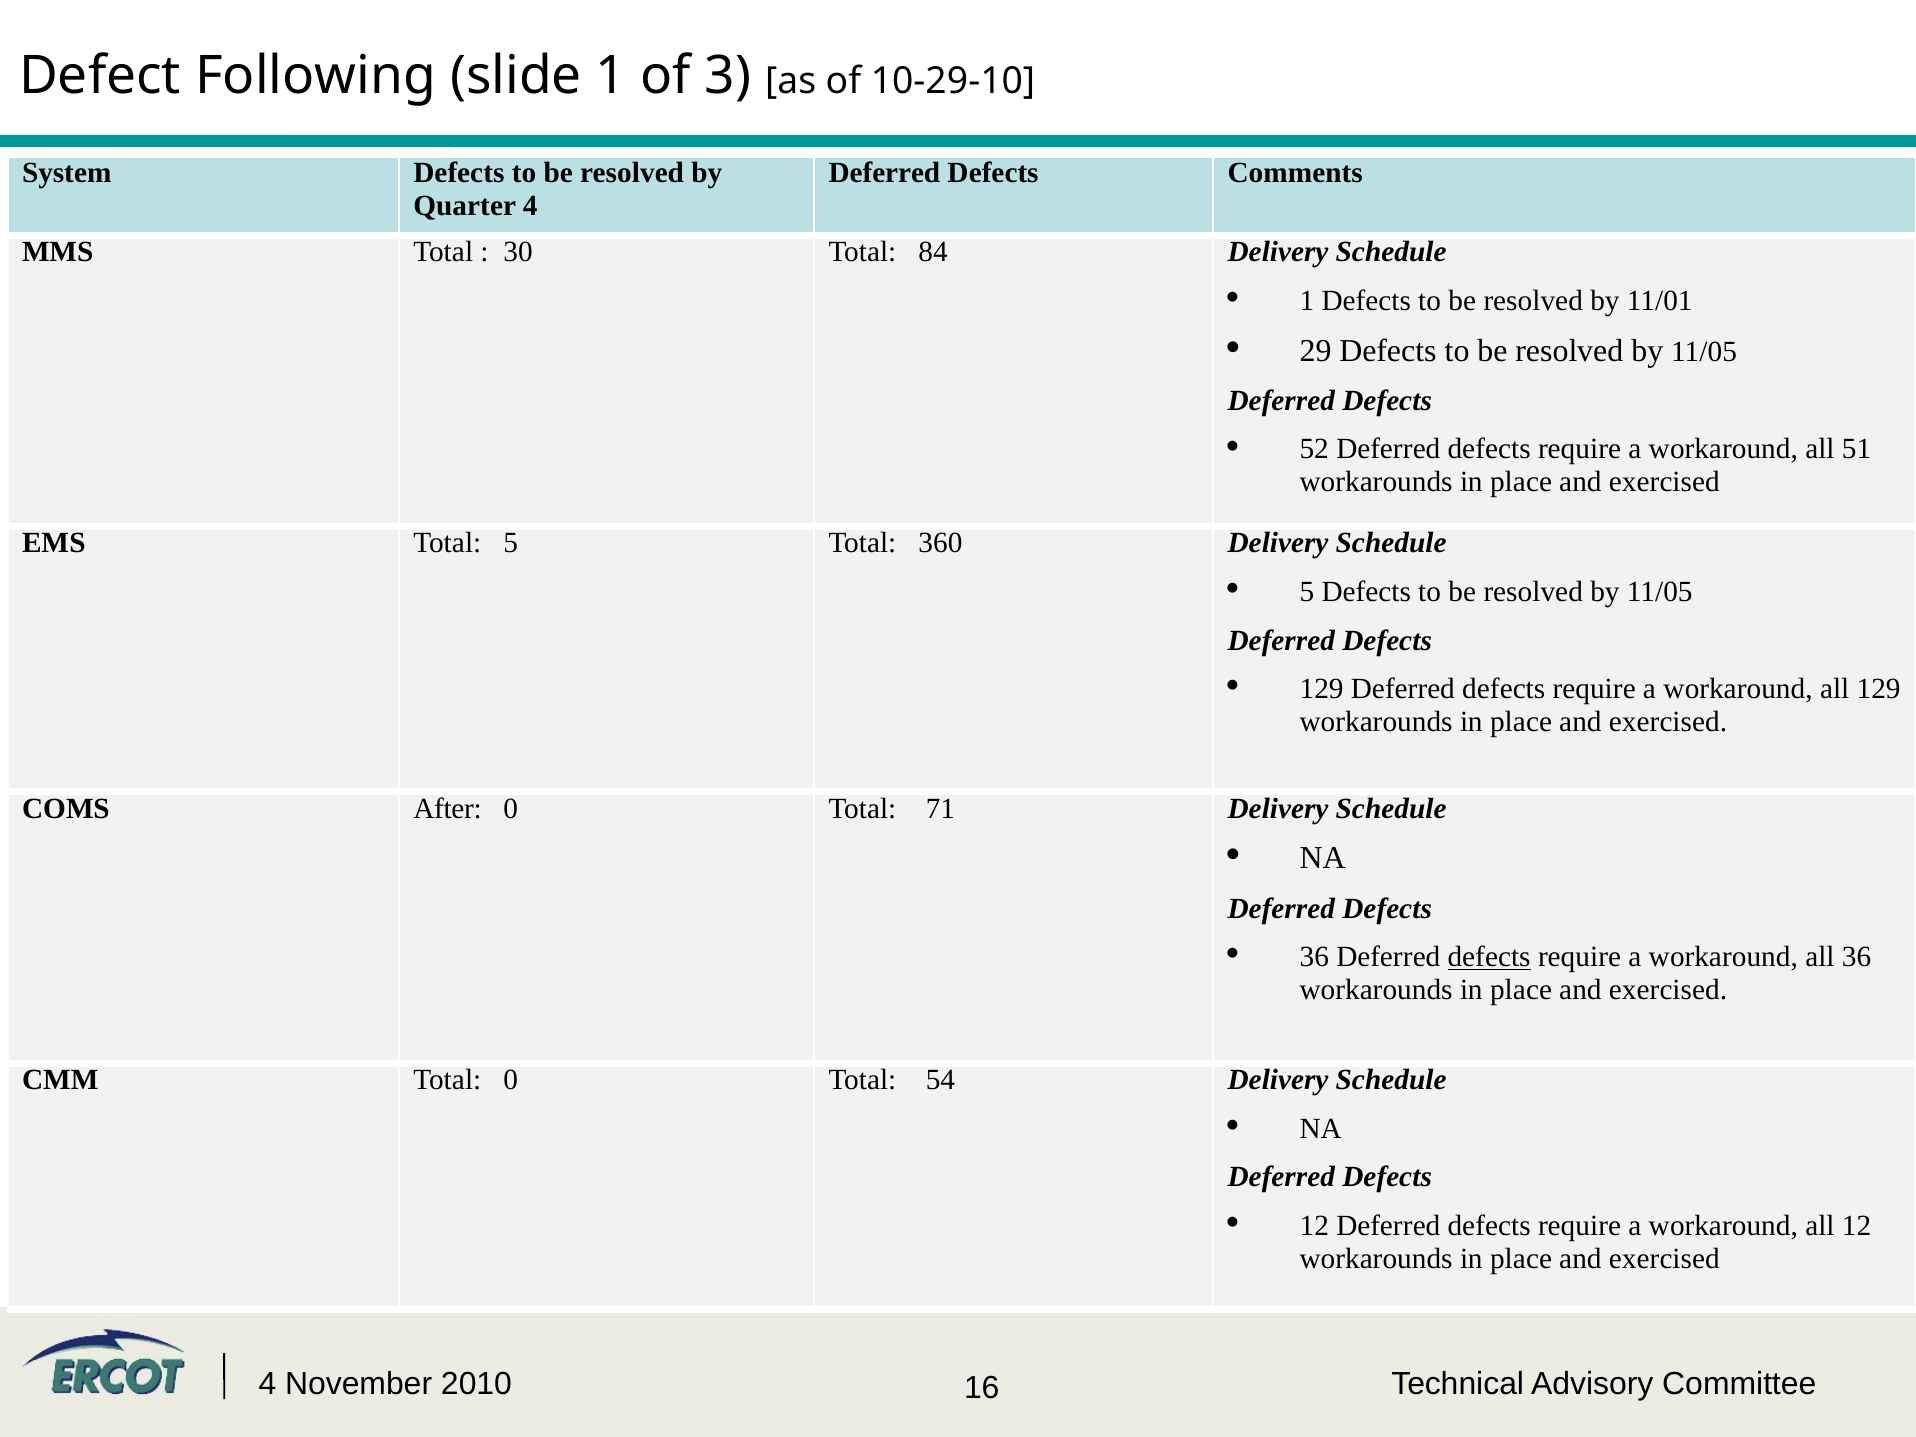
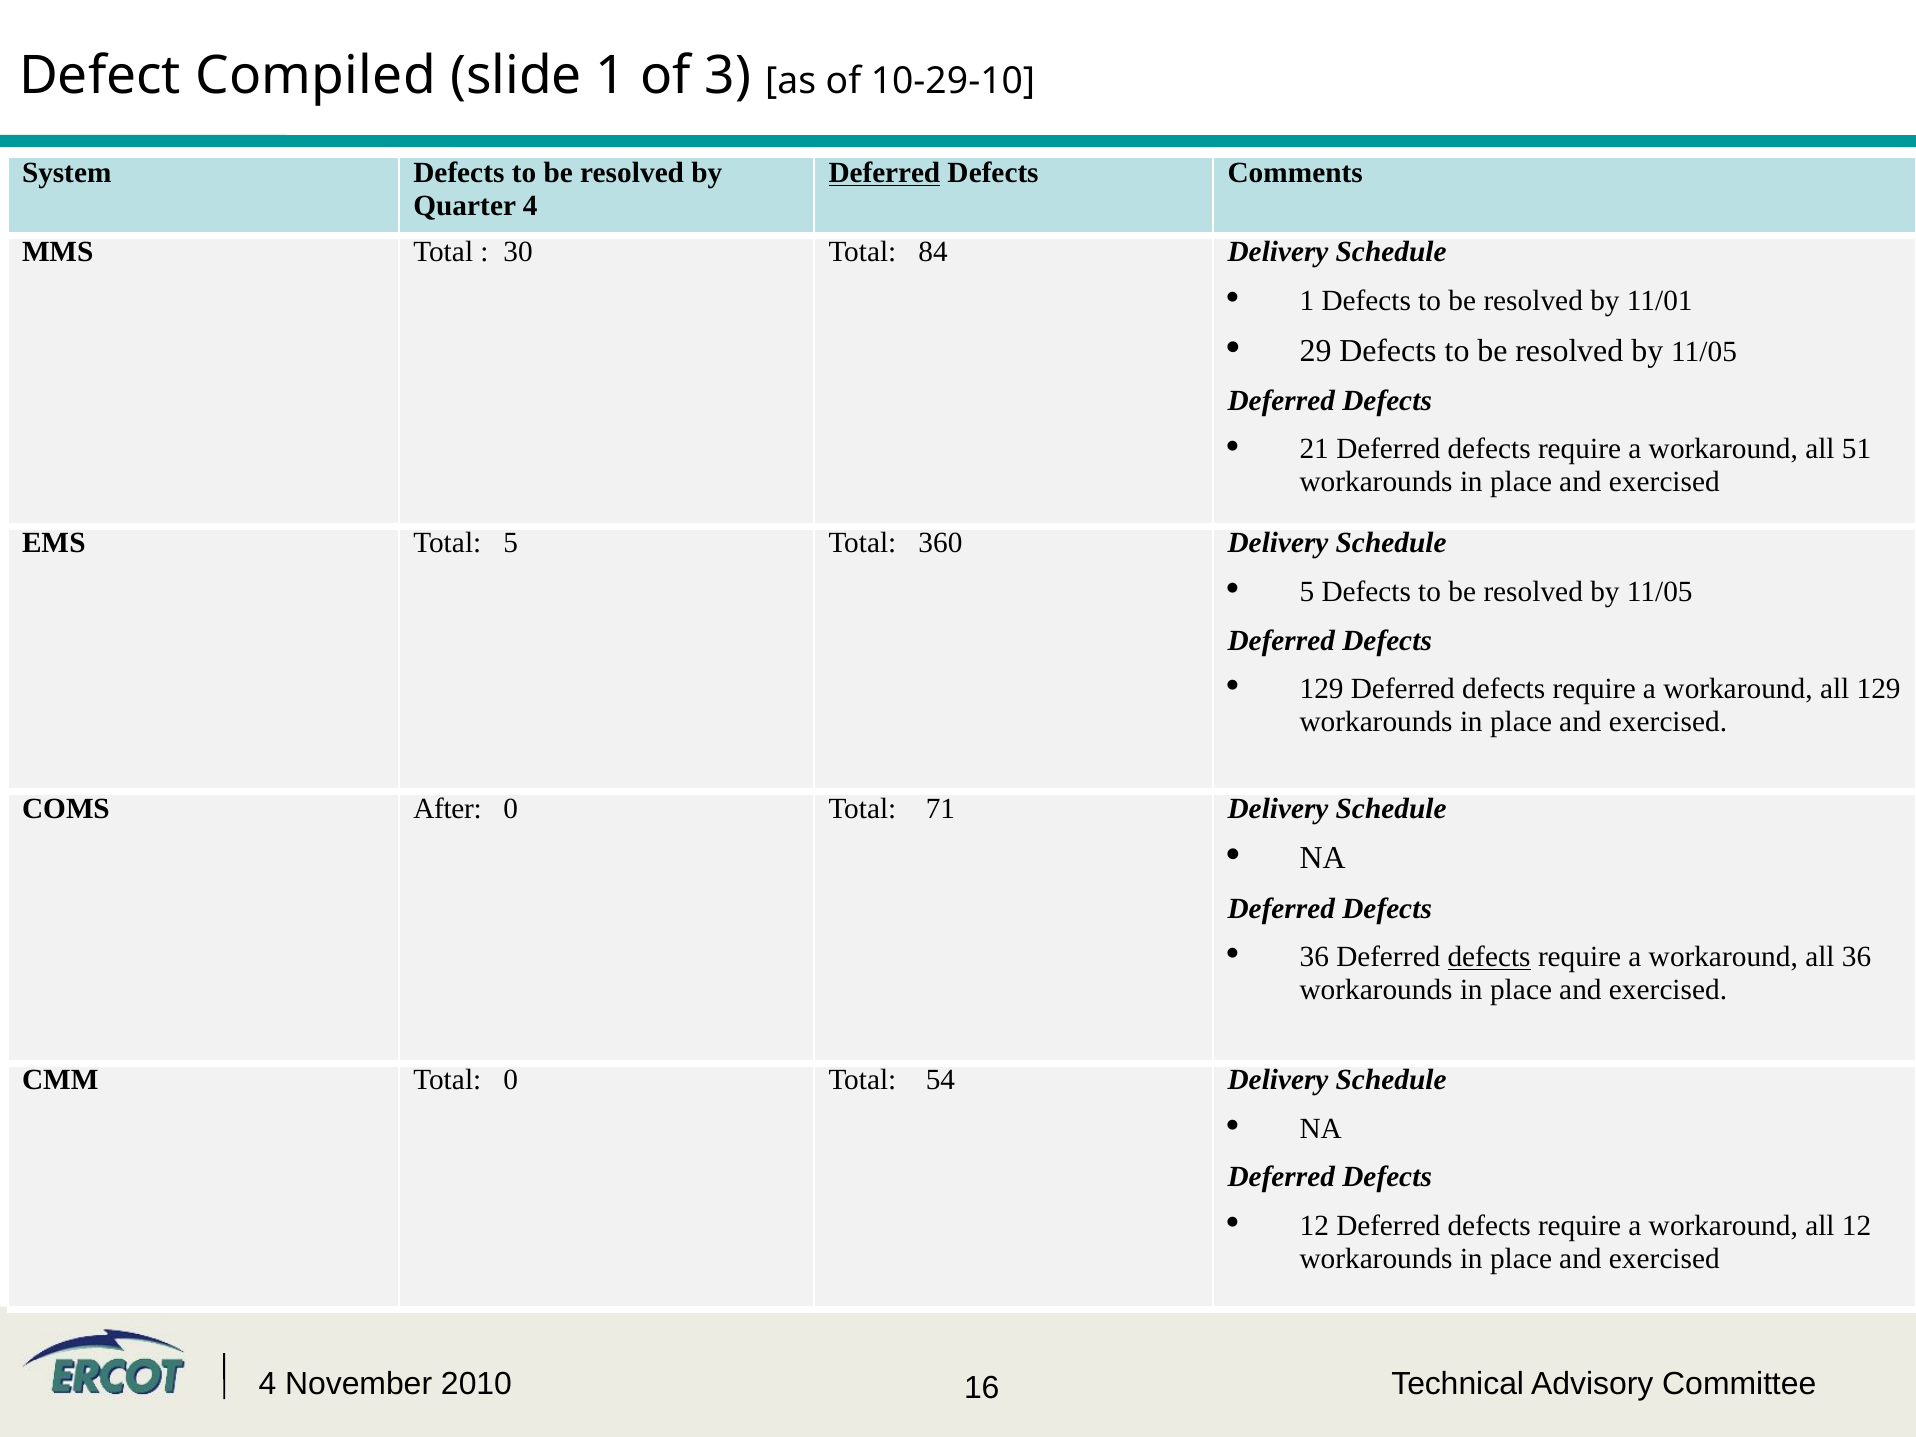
Following: Following -> Compiled
Deferred at (884, 173) underline: none -> present
52: 52 -> 21
